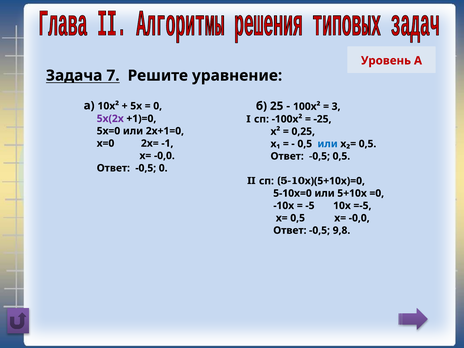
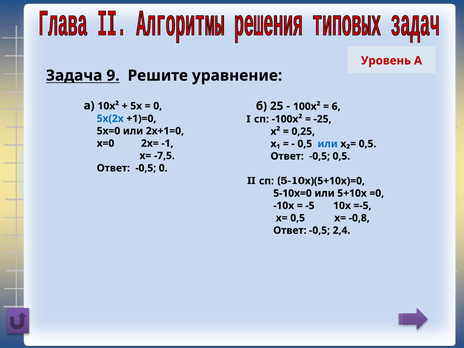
7: 7 -> 9
3: 3 -> 6
5х(2х colour: purple -> blue
-0,0 at (164, 156): -0,0 -> -7,5
-0,0 at (359, 218): -0,0 -> -0,8
9,8: 9,8 -> 2,4
